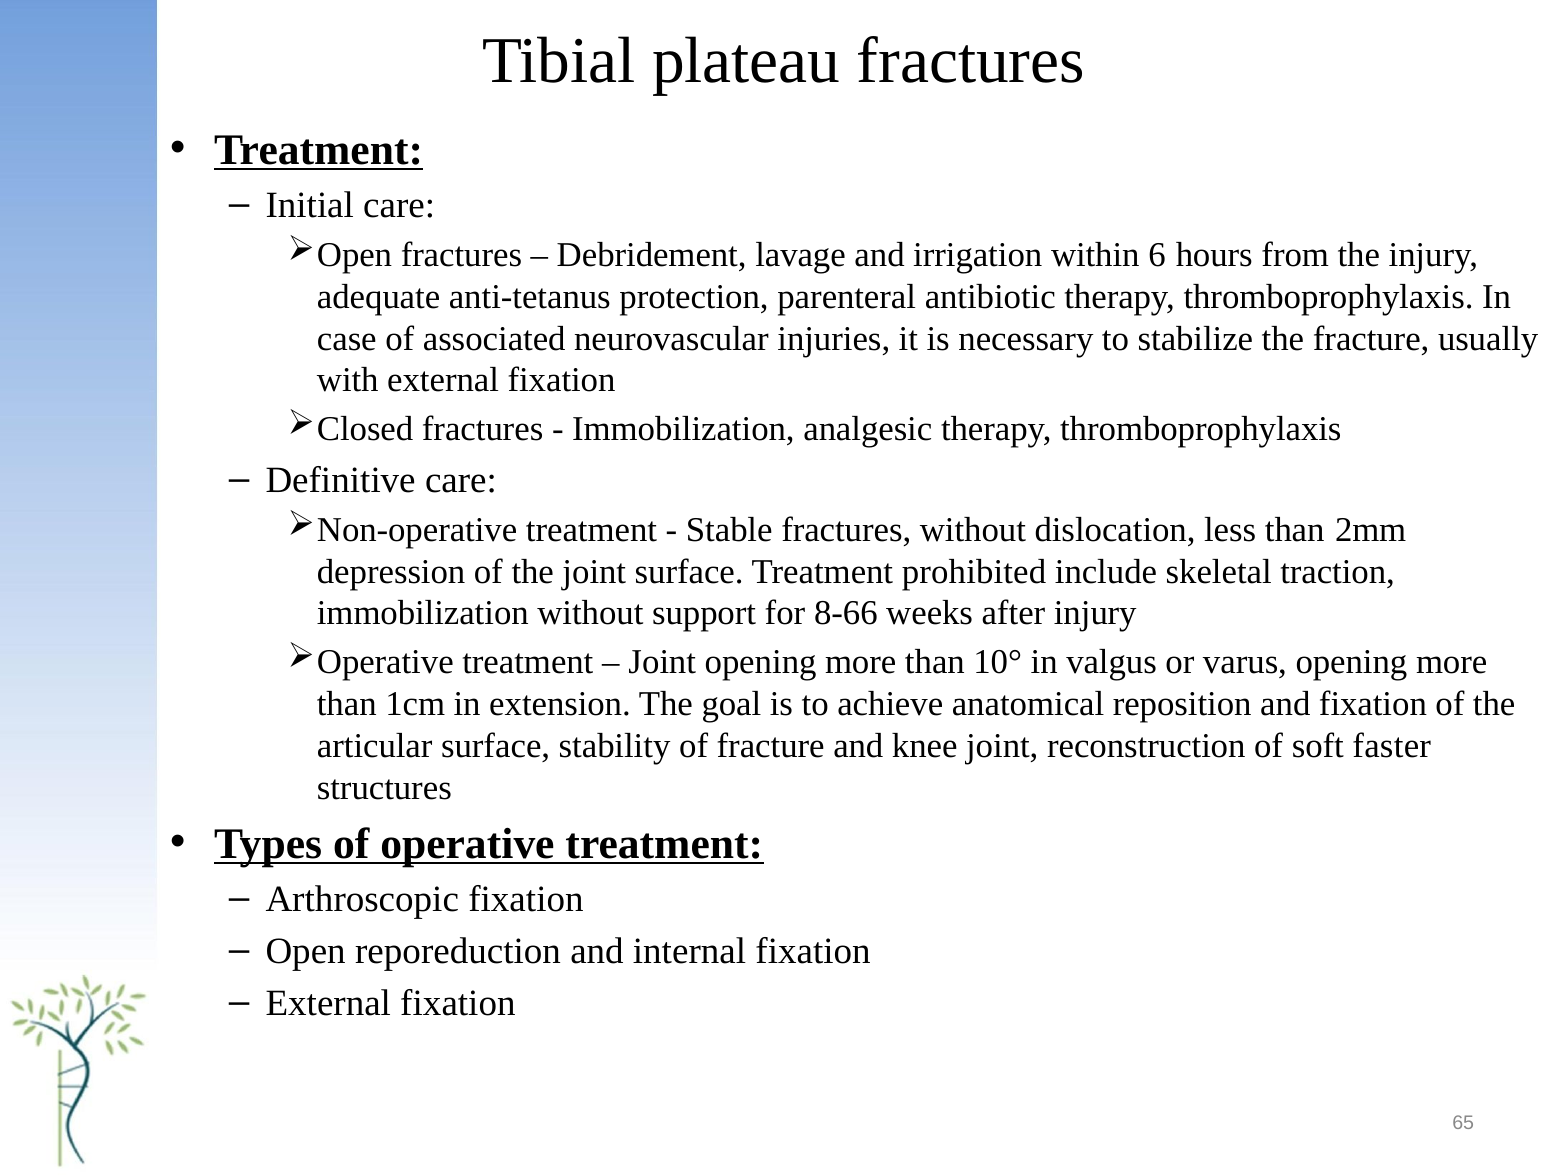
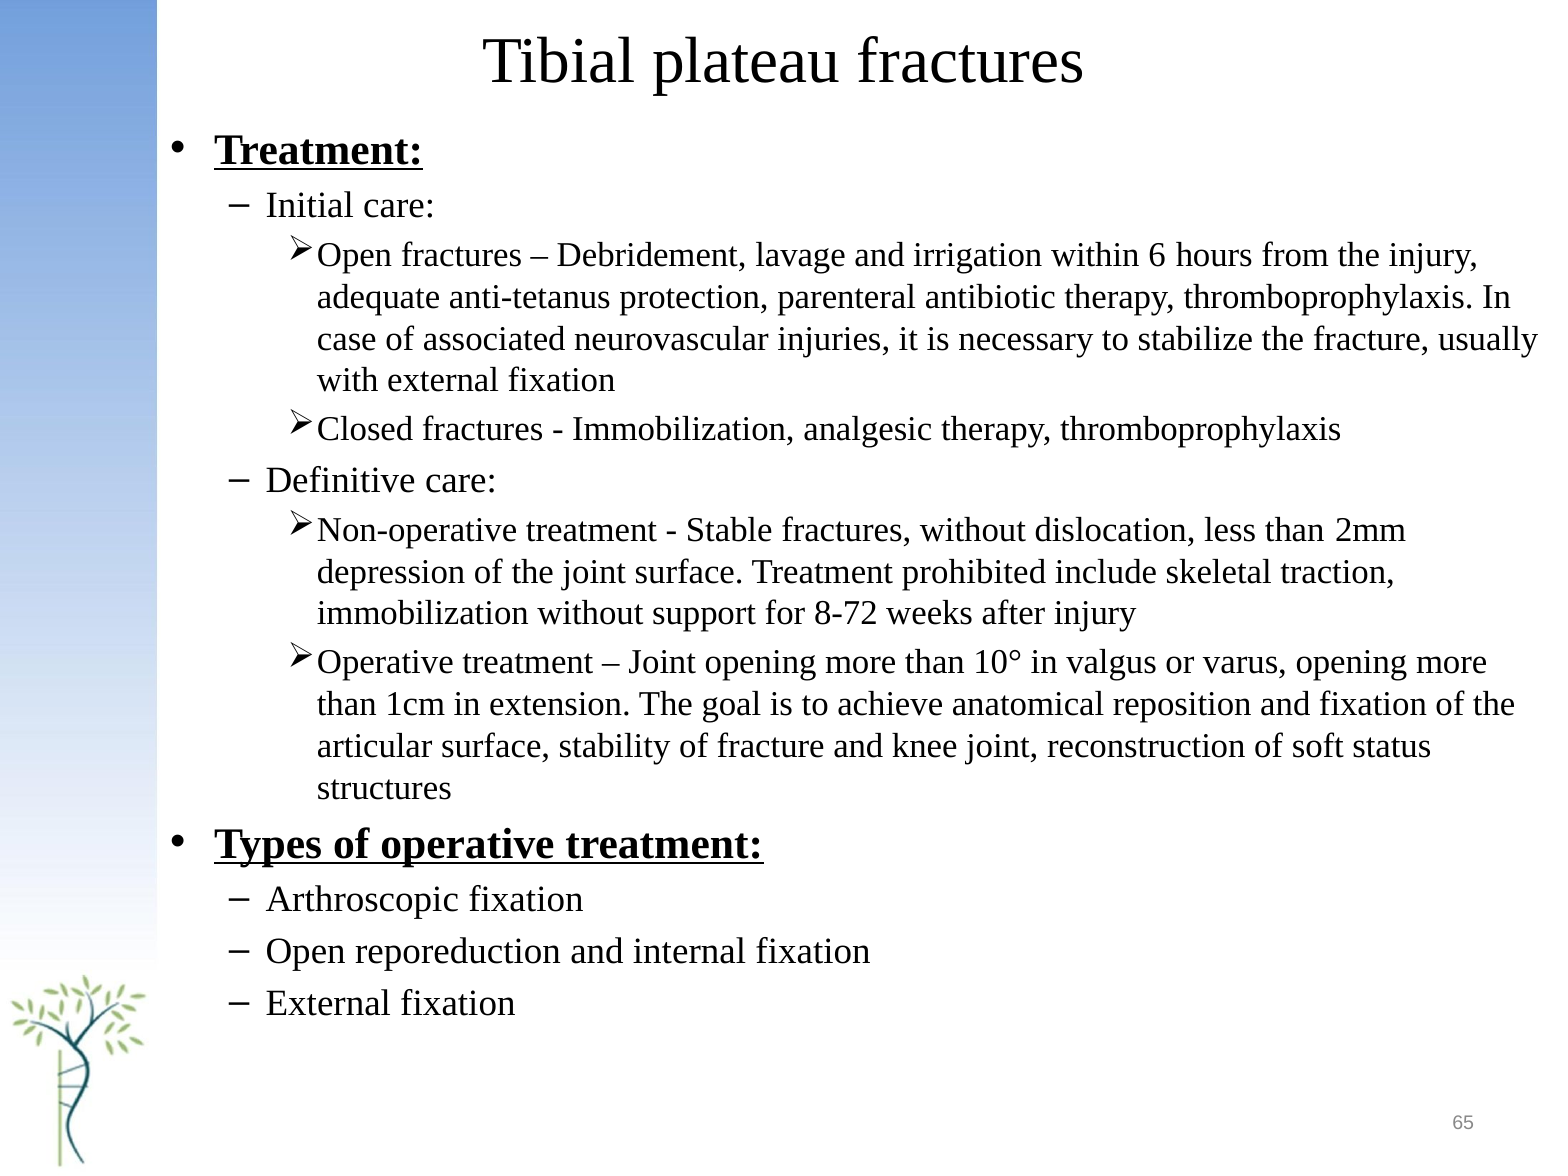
8-66: 8-66 -> 8-72
faster: faster -> status
